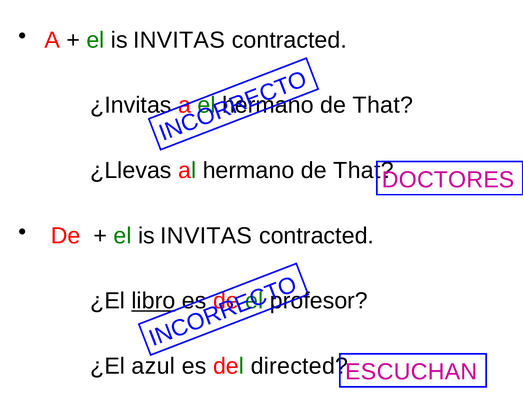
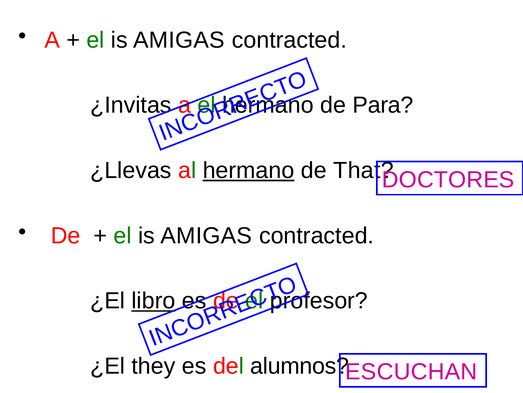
INVITAS at (179, 40): INVITAS -> AMIGAS
That at (383, 105): That -> Para
hermano at (249, 170) underline: none -> present
INVITAS at (206, 235): INVITAS -> AMIGAS
azul: azul -> they
directed: directed -> alumnos
